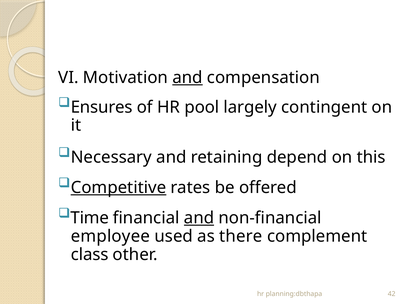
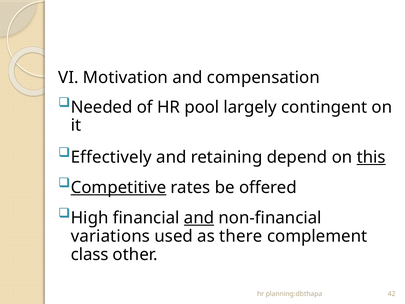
and at (188, 77) underline: present -> none
Ensures: Ensures -> Needed
Necessary: Necessary -> Effectively
this underline: none -> present
Time: Time -> High
employee: employee -> variations
